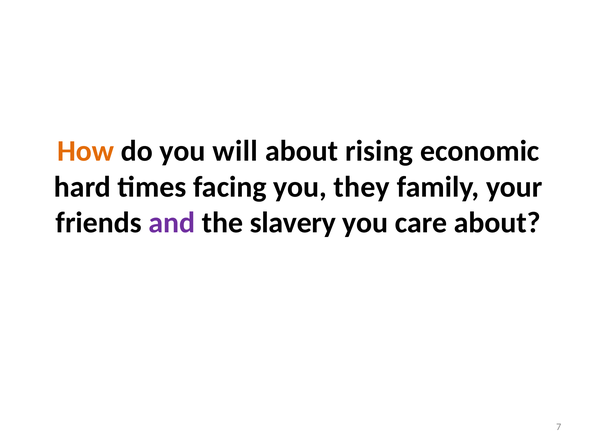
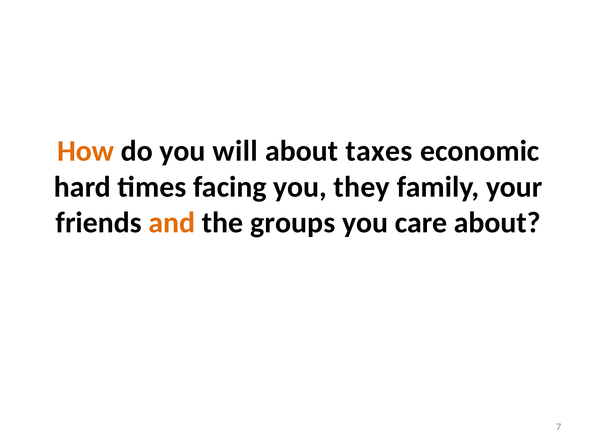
rising: rising -> taxes
and colour: purple -> orange
slavery: slavery -> groups
